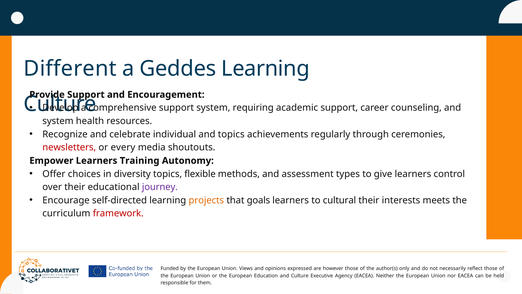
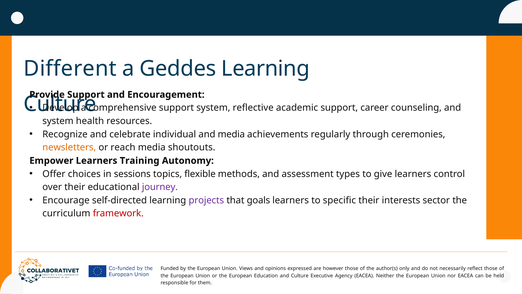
requiring: requiring -> reflective
and topics: topics -> media
newsletters colour: red -> orange
every: every -> reach
diversity: diversity -> sessions
projects colour: orange -> purple
cultural: cultural -> specific
meets: meets -> sector
